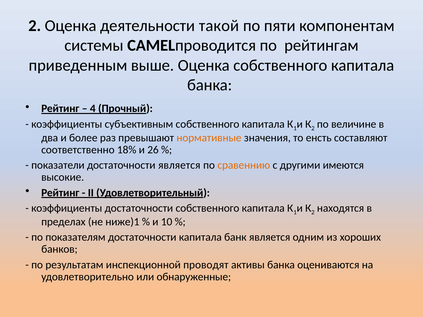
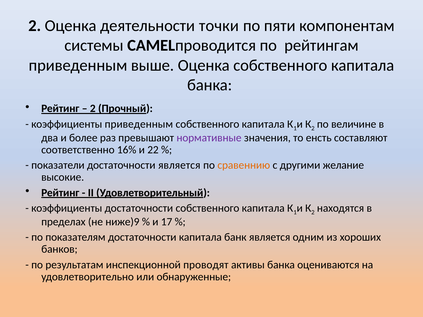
такой: такой -> точки
4 at (93, 109): 4 -> 2
коэффициенты субъективным: субъективным -> приведенным
нормативные colour: orange -> purple
18%: 18% -> 16%
26: 26 -> 22
имеются: имеются -> желание
ниже)1: ниже)1 -> ниже)9
10: 10 -> 17
